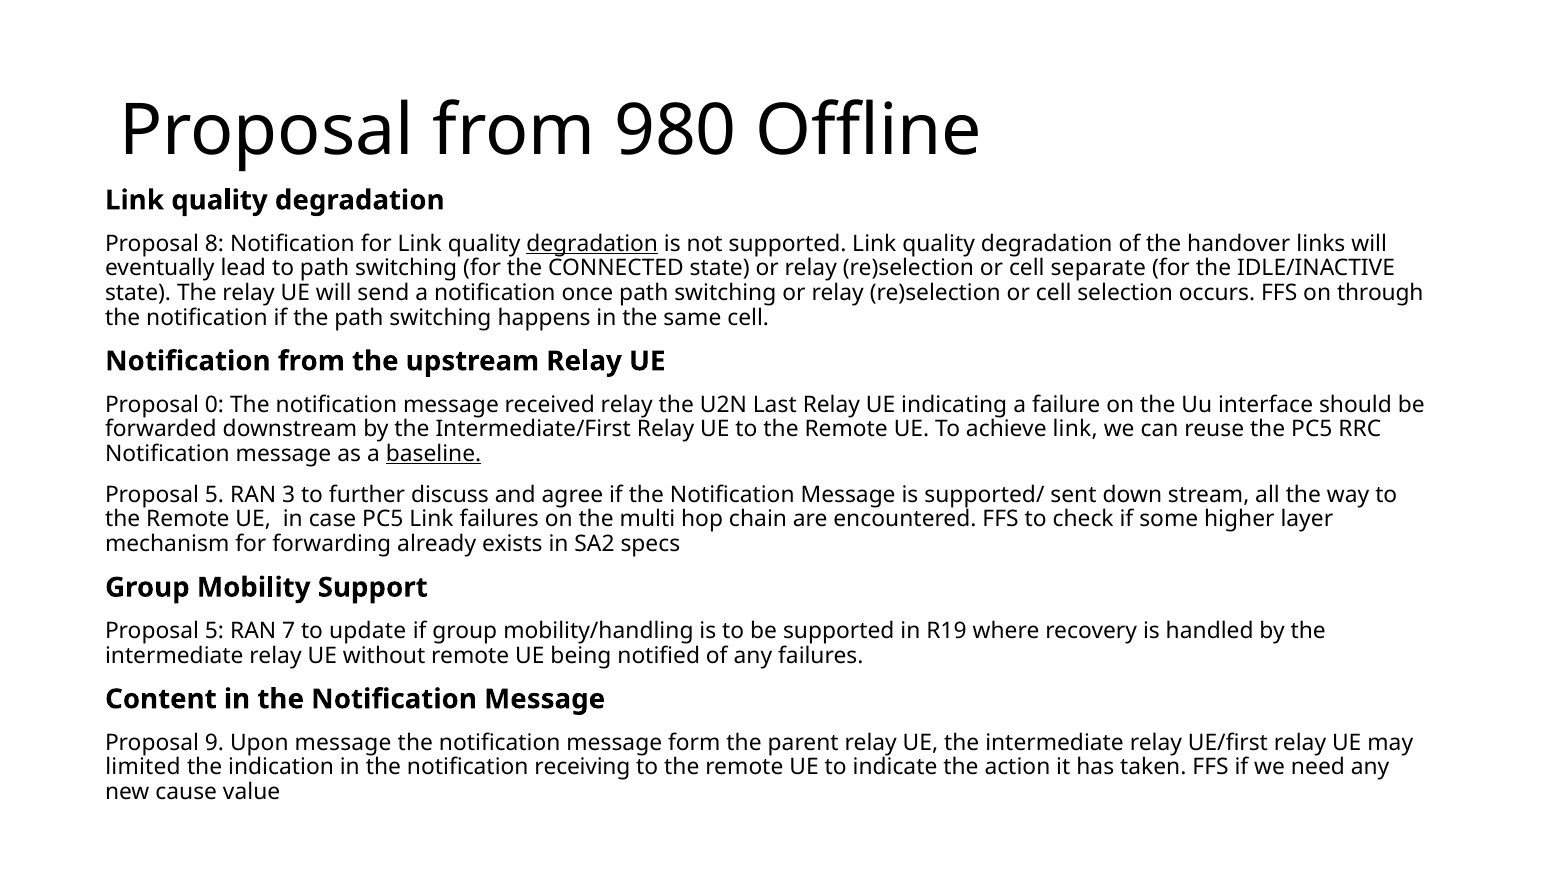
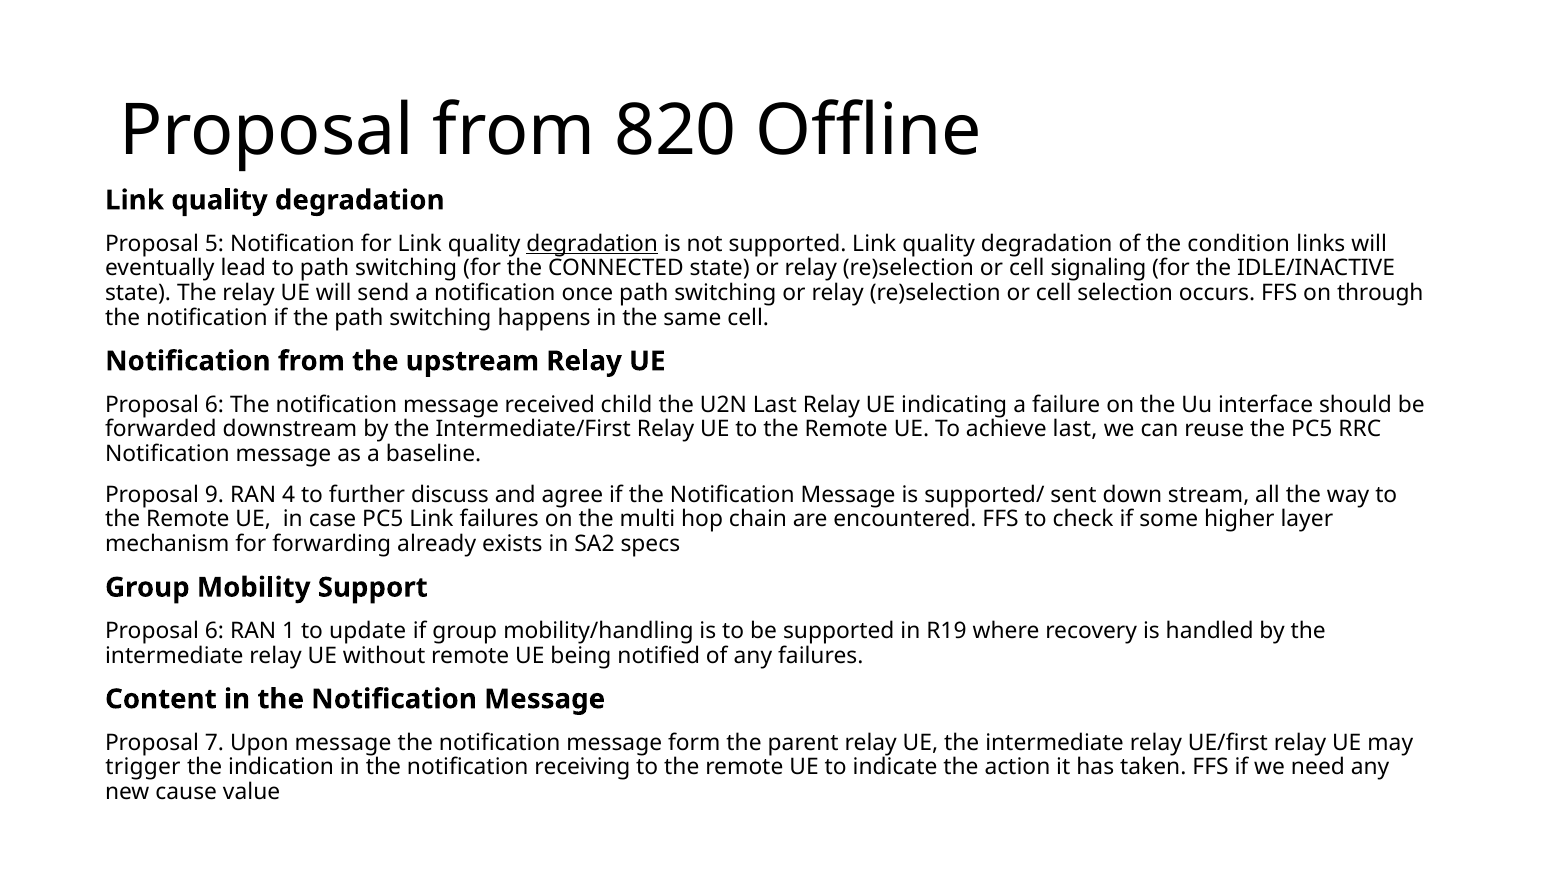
980: 980 -> 820
8: 8 -> 5
handover: handover -> condition
separate: separate -> signaling
0 at (214, 405): 0 -> 6
received relay: relay -> child
achieve link: link -> last
baseline underline: present -> none
5 at (214, 495): 5 -> 9
3: 3 -> 4
5 at (214, 631): 5 -> 6
7: 7 -> 1
9: 9 -> 7
limited: limited -> trigger
